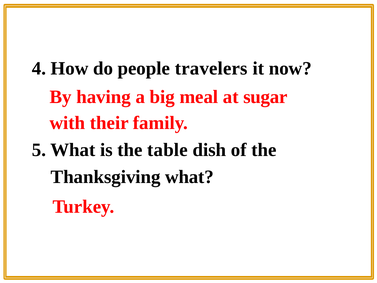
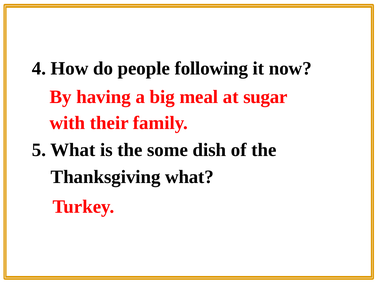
travelers: travelers -> following
table: table -> some
